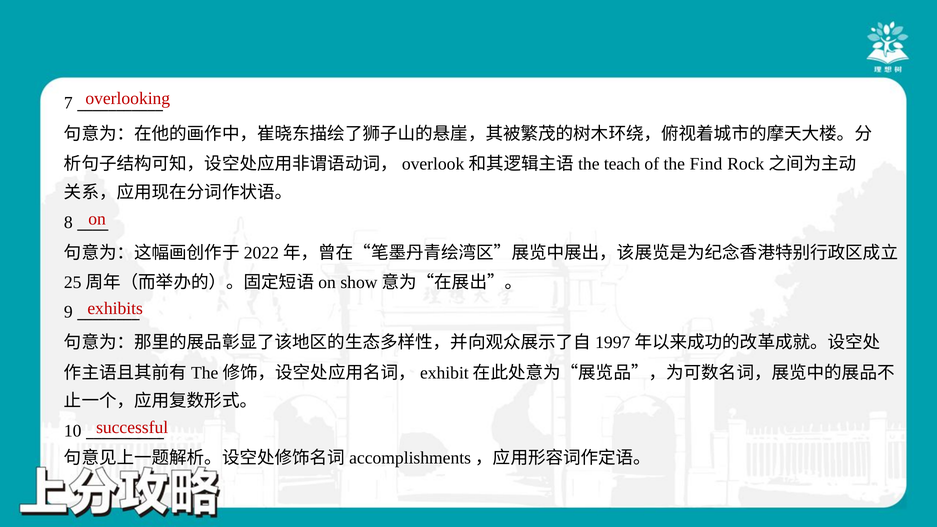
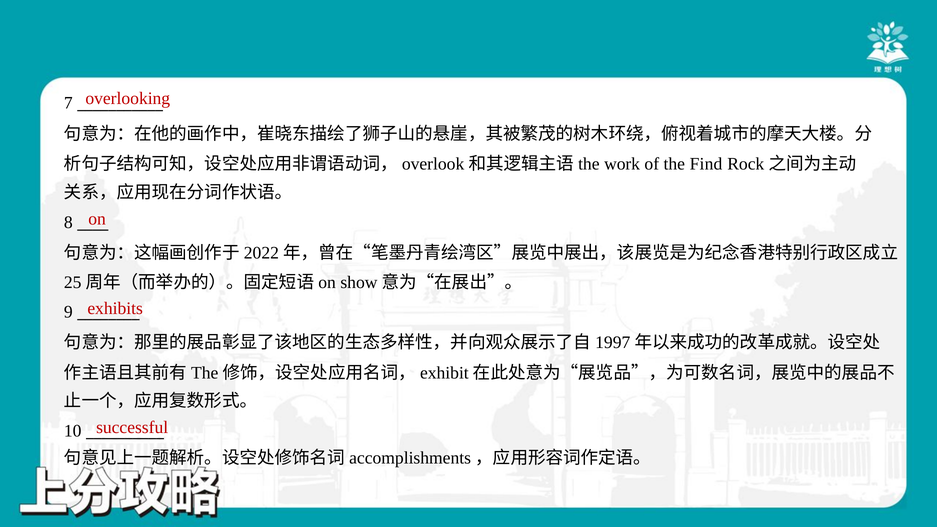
teach: teach -> work
